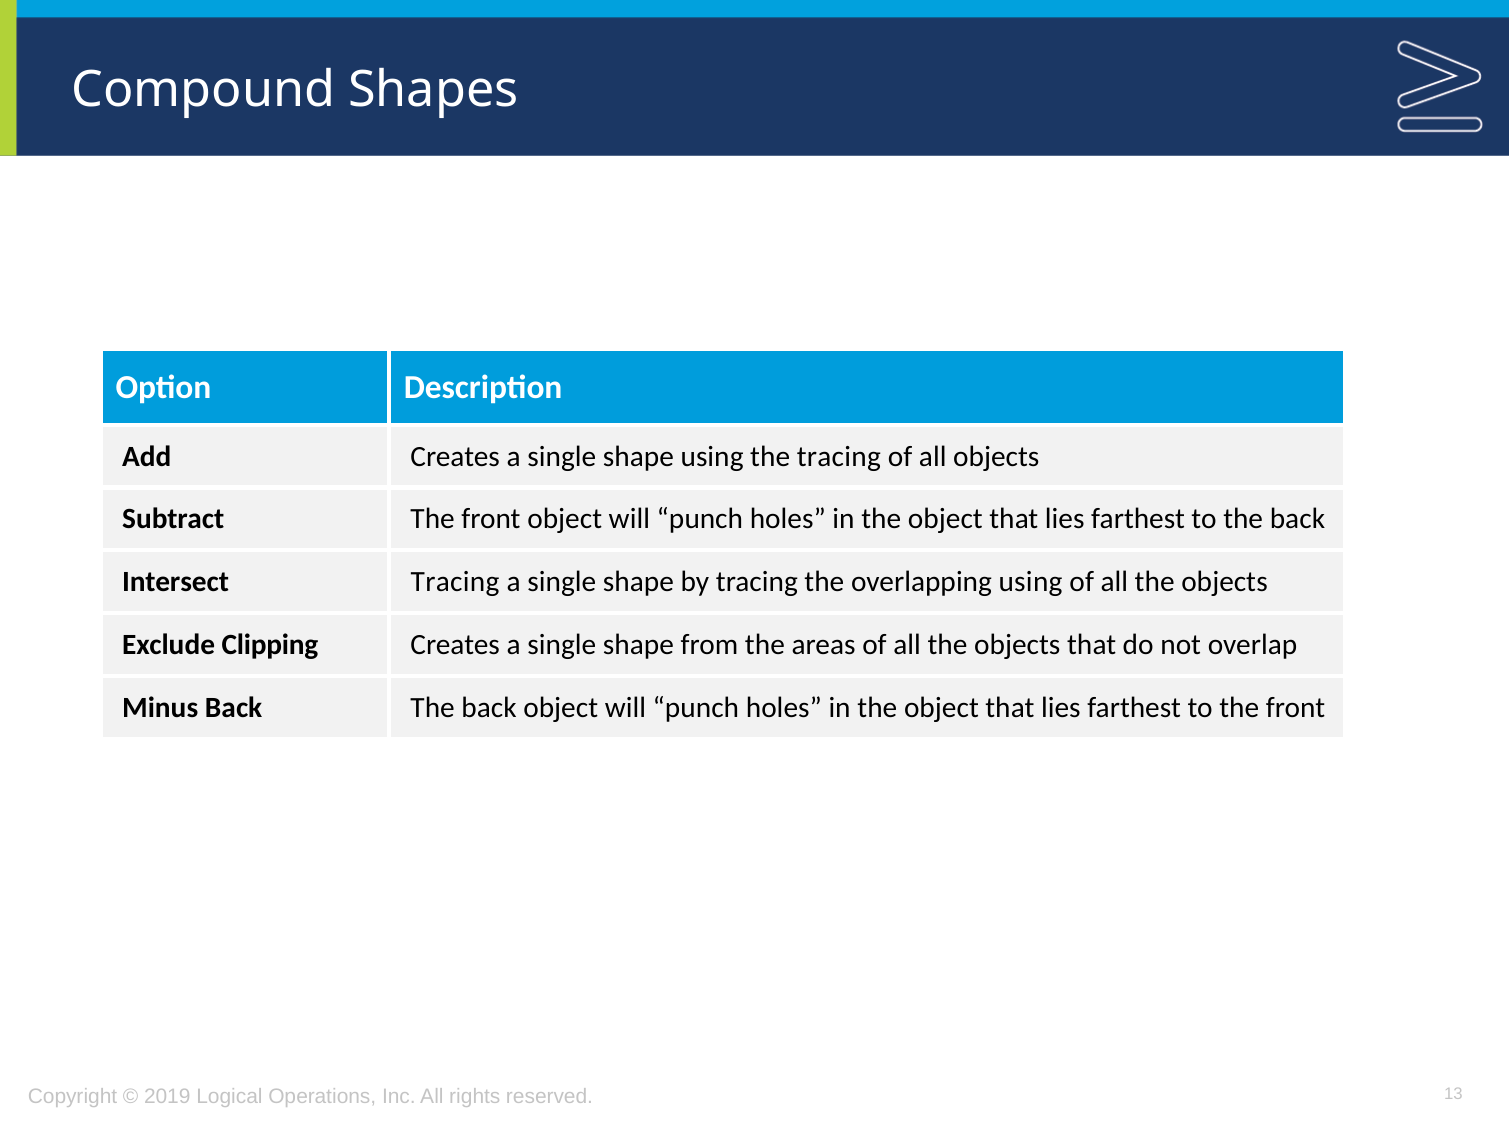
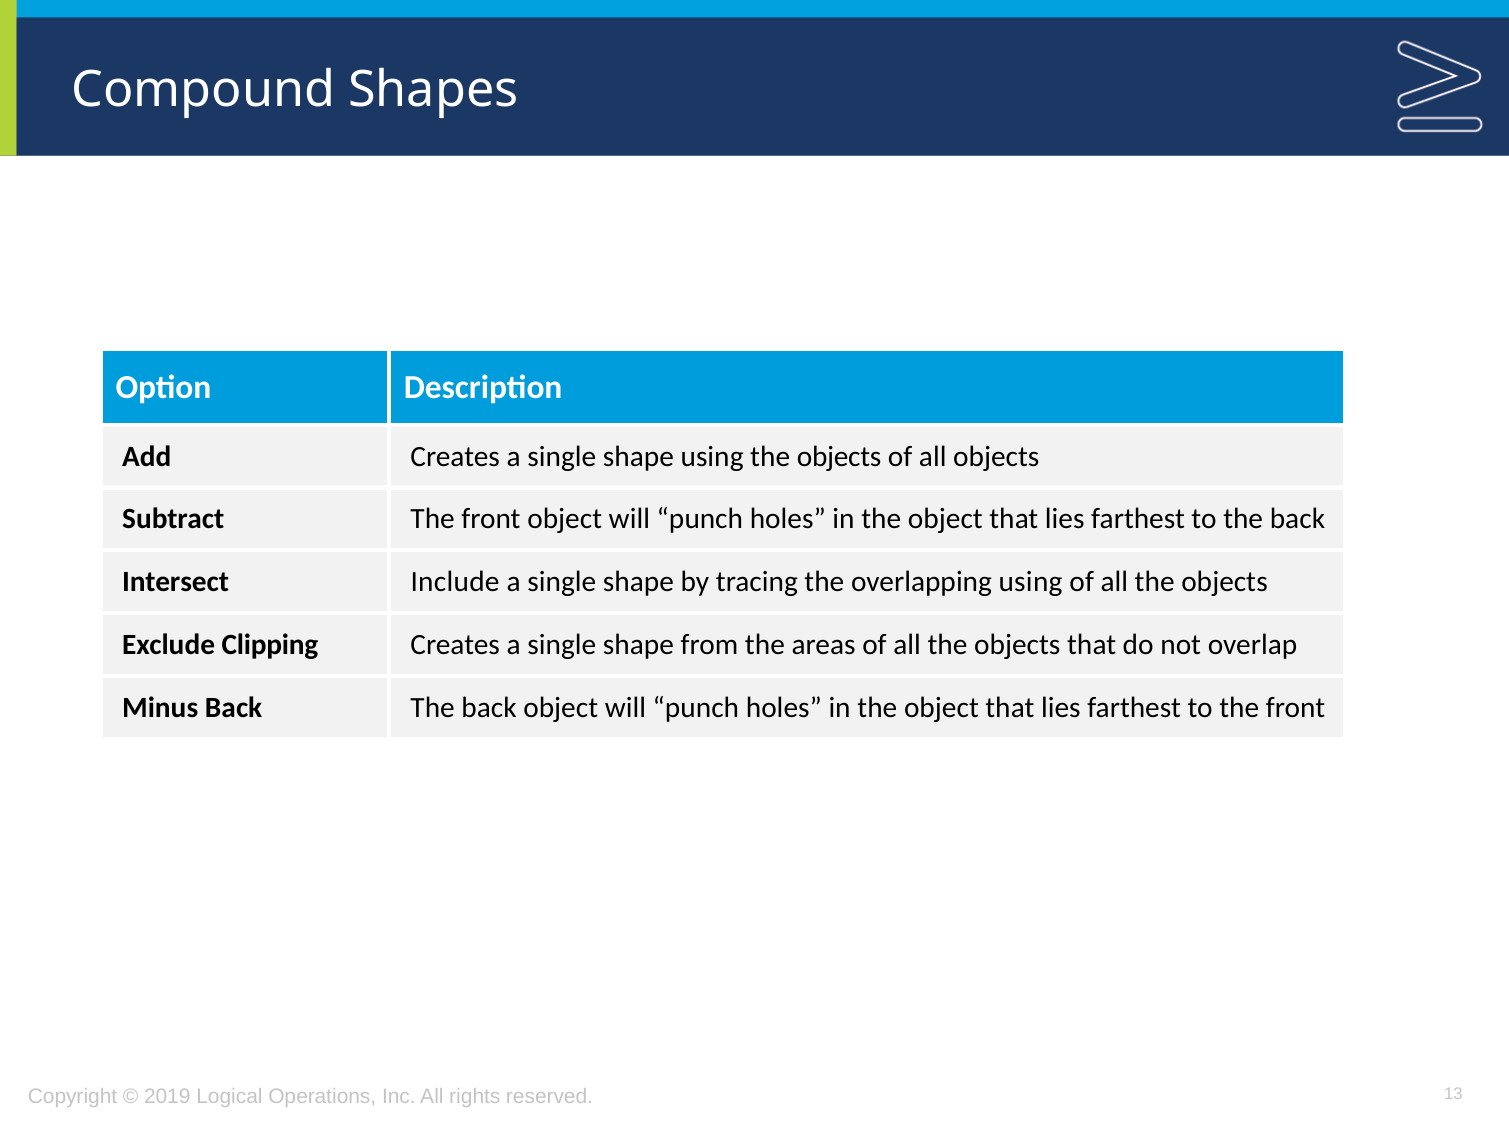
using the tracing: tracing -> objects
Intersect Tracing: Tracing -> Include
